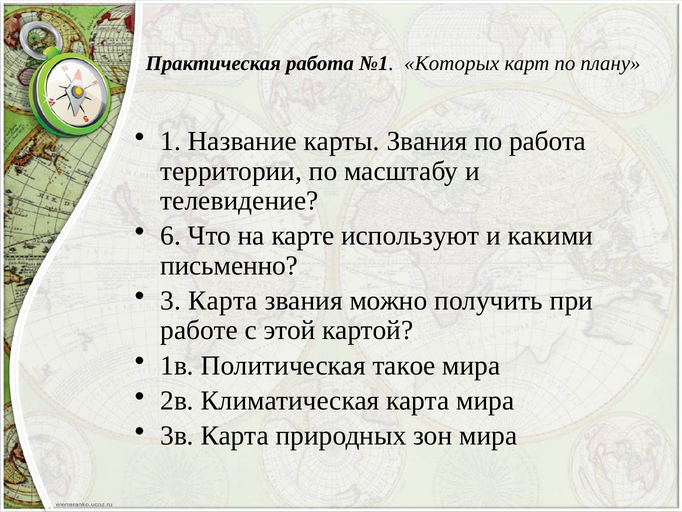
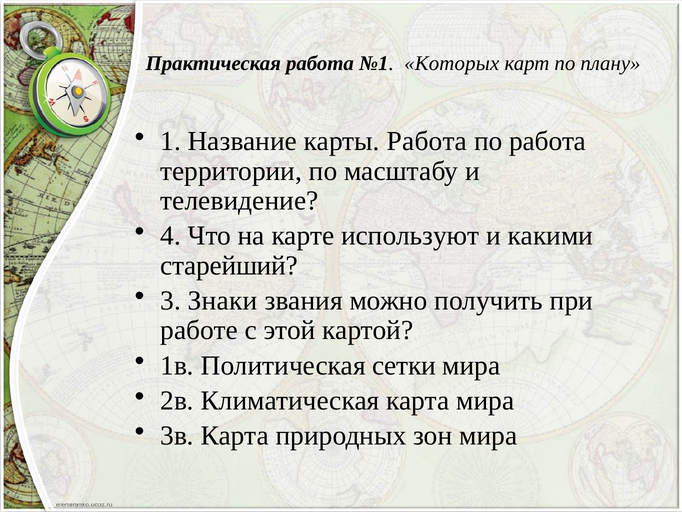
карты Звания: Звания -> Работа
6: 6 -> 4
письменно: письменно -> старейший
3 Карта: Карта -> Знаки
такое: такое -> сетки
